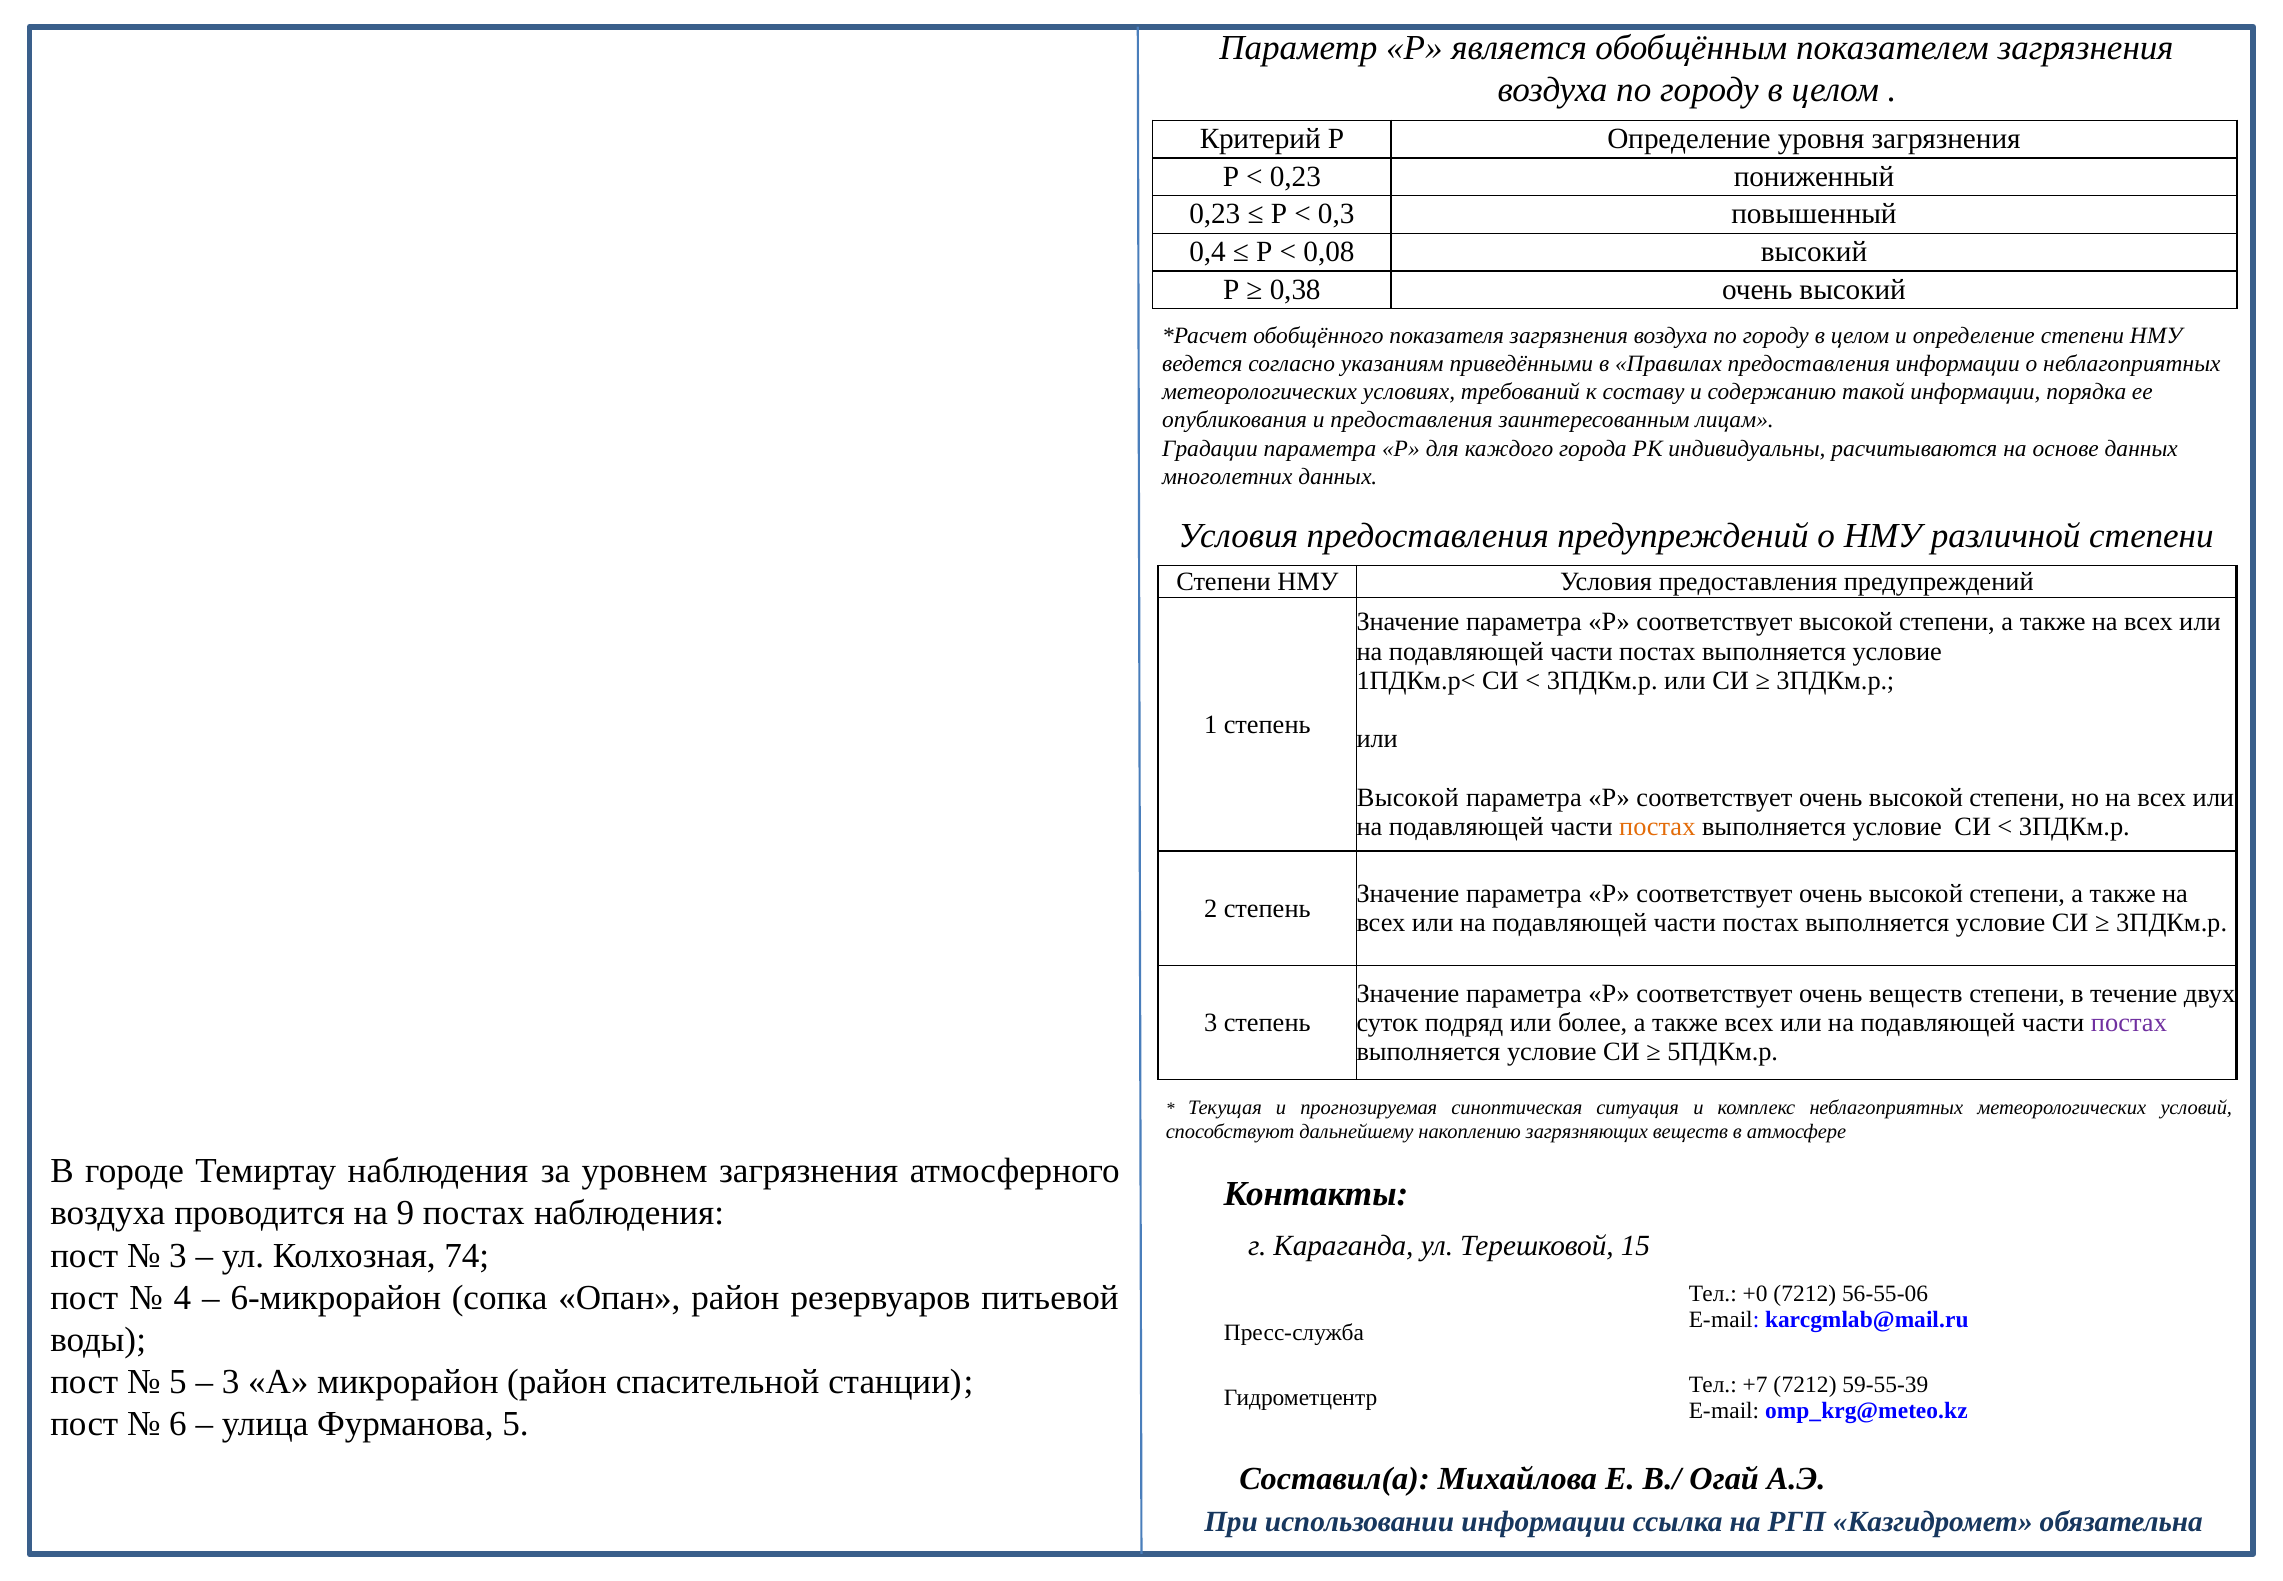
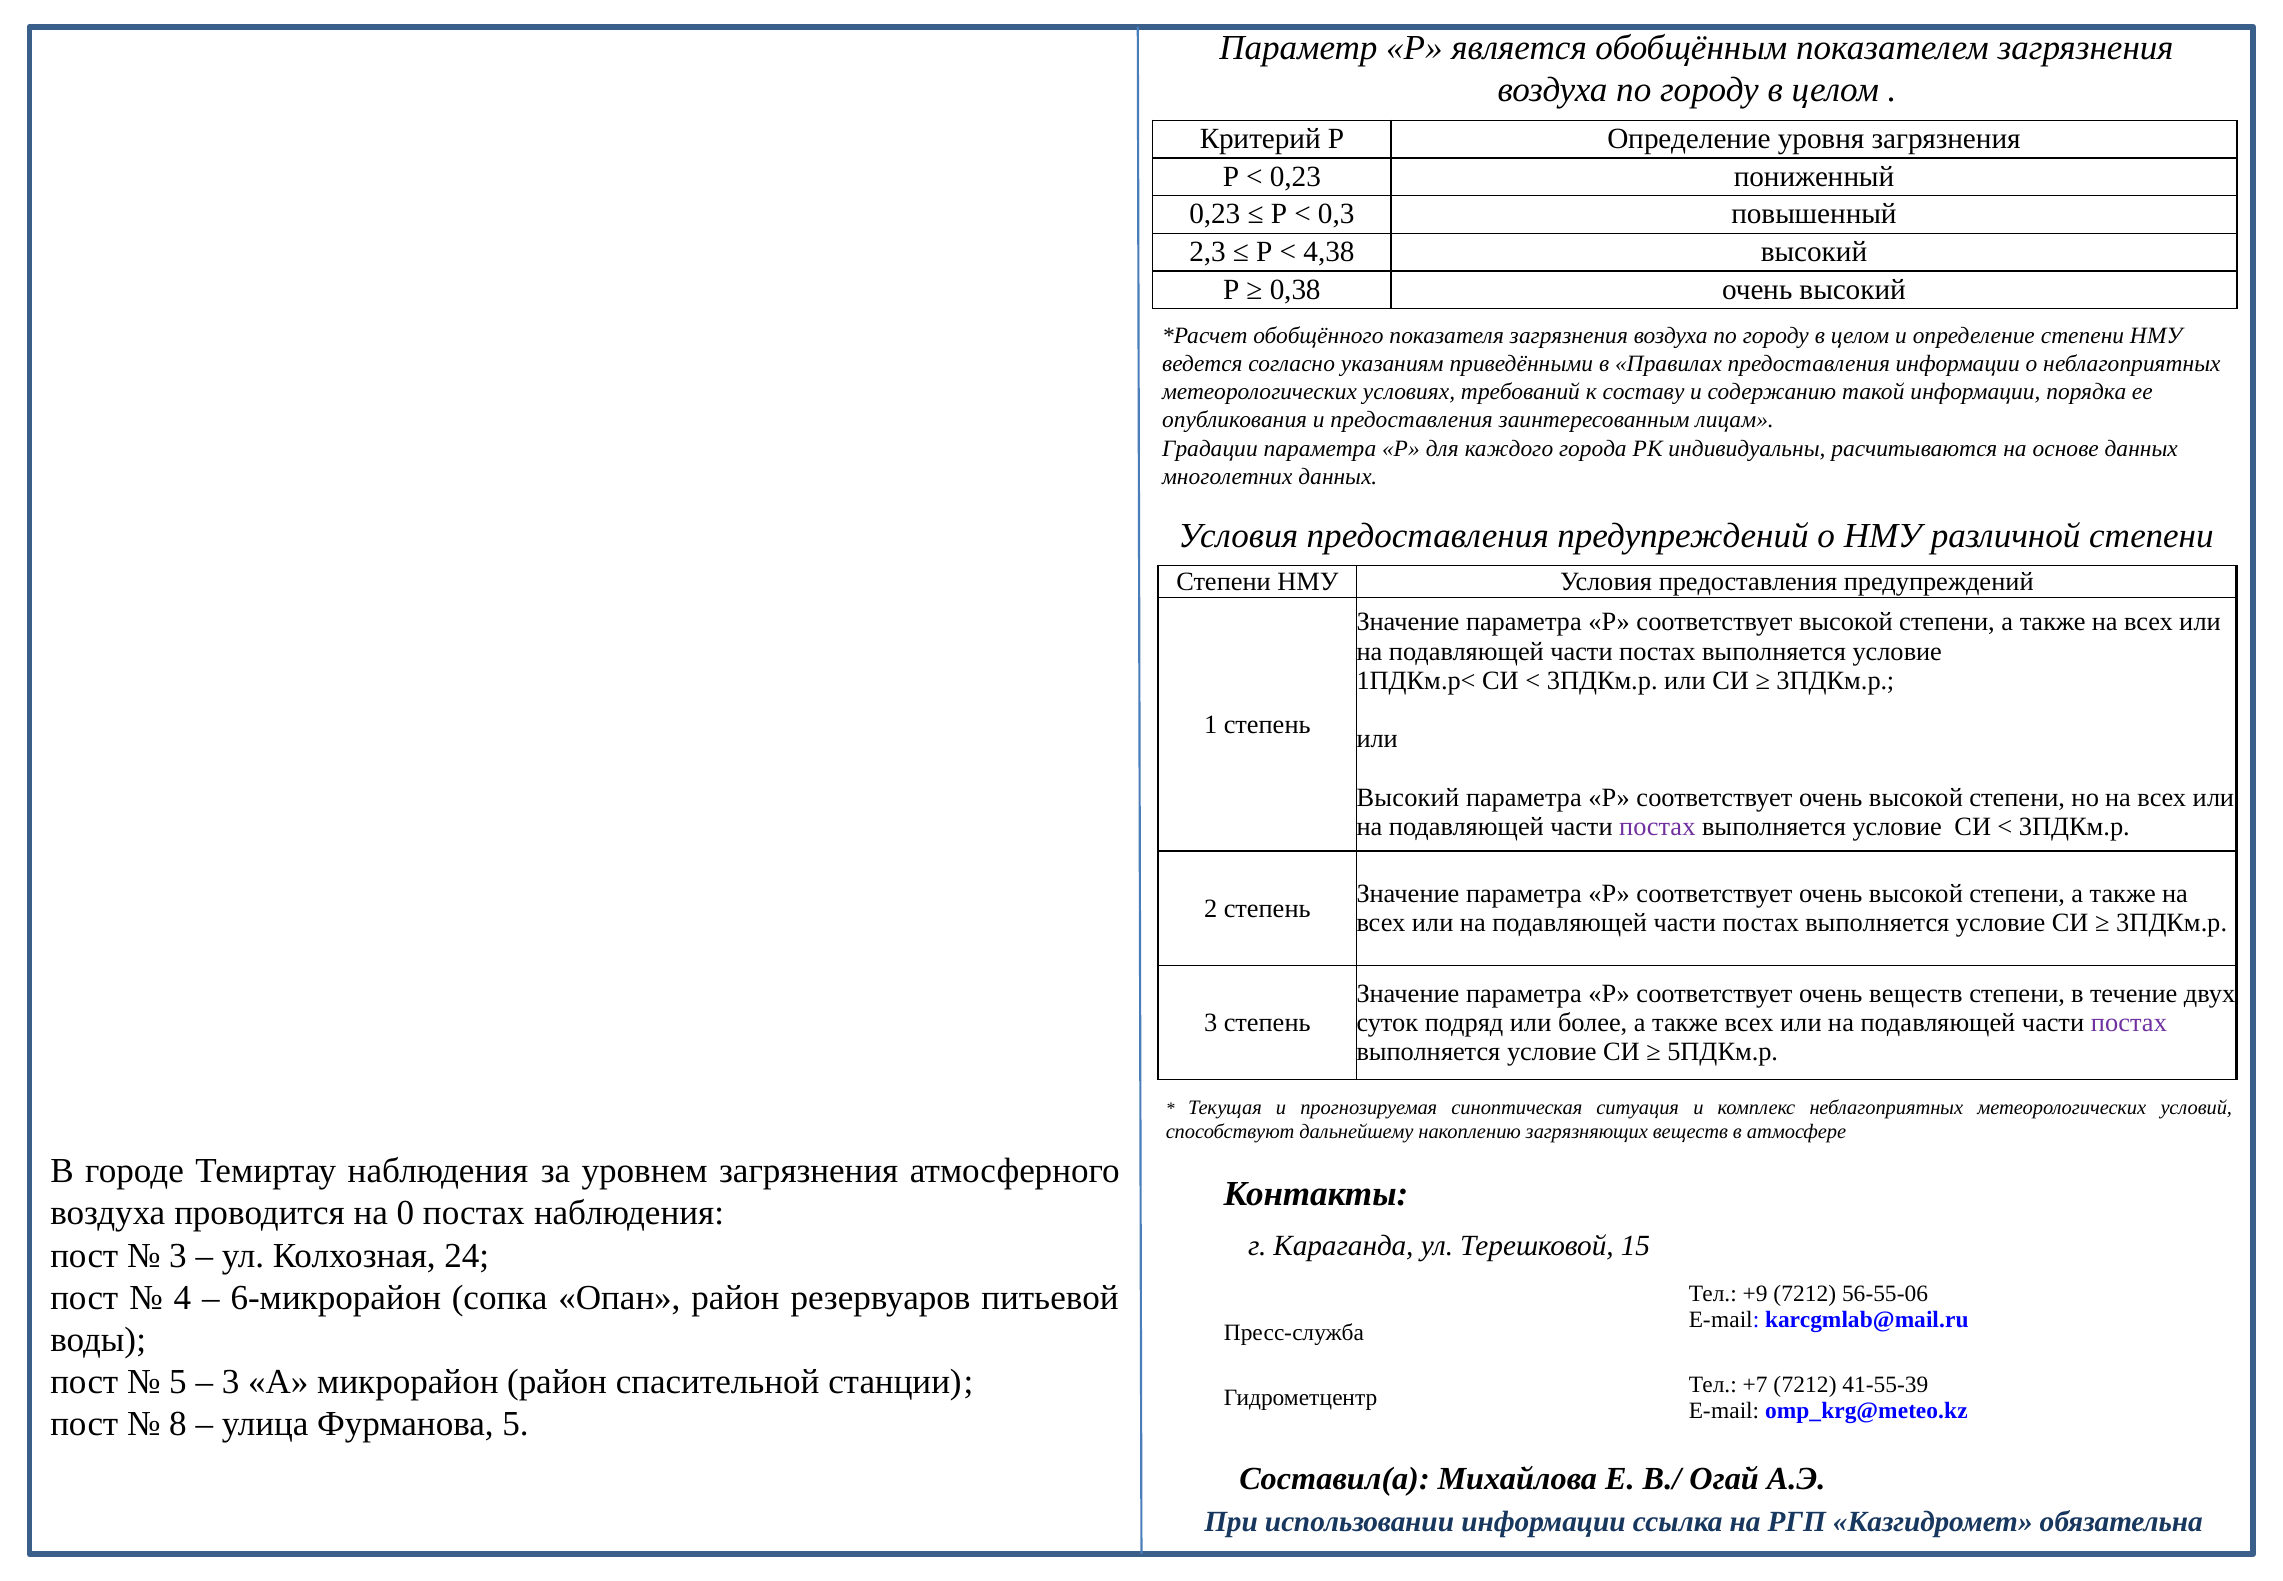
0,4: 0,4 -> 2,3
0,08: 0,08 -> 4,38
Высокой at (1408, 797): Высокой -> Высокий
постах at (1657, 826) colour: orange -> purple
9: 9 -> 0
74: 74 -> 24
+0: +0 -> +9
59-55-39: 59-55-39 -> 41-55-39
6: 6 -> 8
